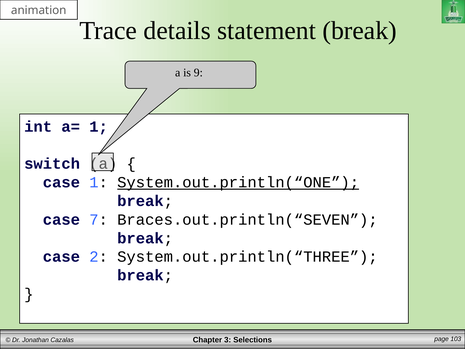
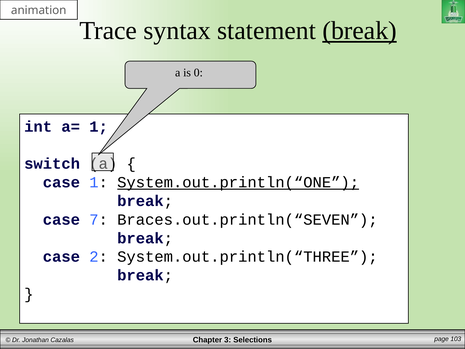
details: details -> syntax
break at (360, 31) underline: none -> present
9: 9 -> 0
